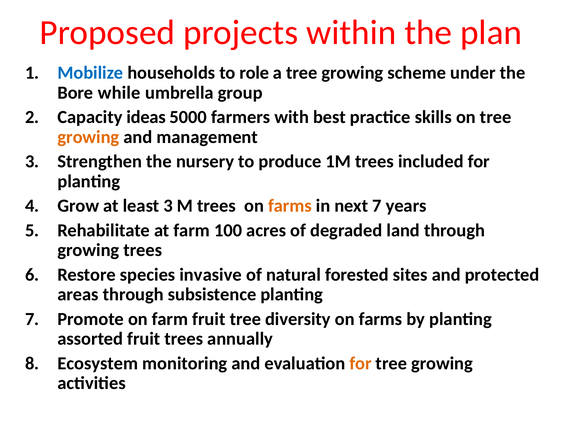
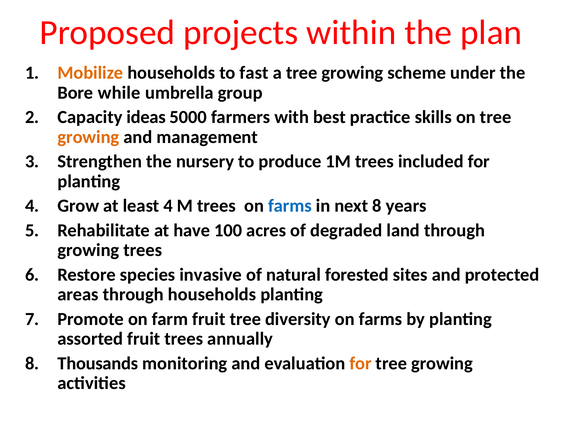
Mobilize colour: blue -> orange
role: role -> fast
least 3: 3 -> 4
farms at (290, 206) colour: orange -> blue
next 7: 7 -> 8
at farm: farm -> have
through subsistence: subsistence -> households
Ecosystem: Ecosystem -> Thousands
